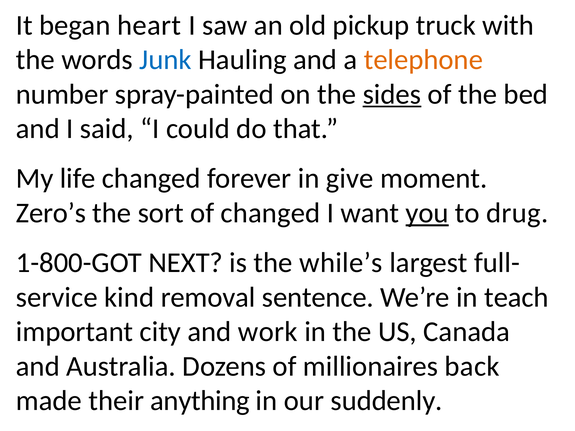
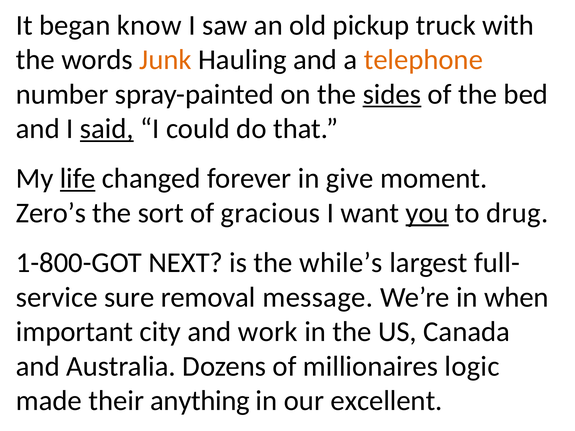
heart: heart -> know
Junk colour: blue -> orange
said underline: none -> present
life underline: none -> present
of changed: changed -> gracious
kind: kind -> sure
sentence: sentence -> message
teach: teach -> when
back: back -> logic
suddenly: suddenly -> excellent
